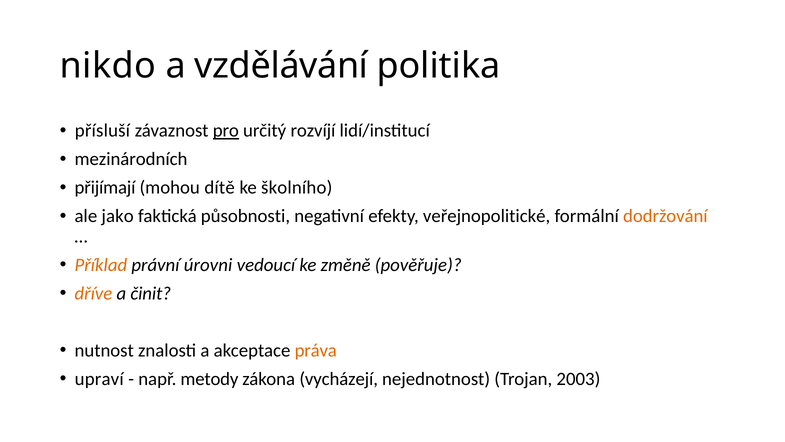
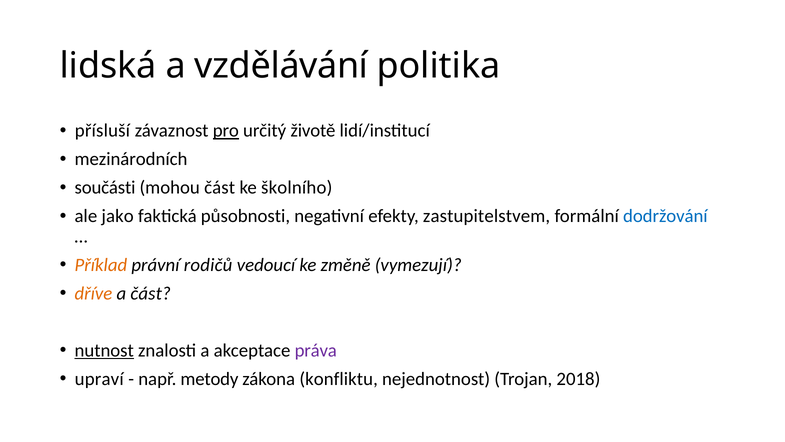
nikdo: nikdo -> lidská
rozvíjí: rozvíjí -> životě
přijímají: přijímají -> součásti
mohou dítě: dítě -> část
veřejnopolitické: veřejnopolitické -> zastupitelstvem
dodržování colour: orange -> blue
úrovni: úrovni -> rodičů
pověřuje: pověřuje -> vymezují
a činit: činit -> část
nutnost underline: none -> present
práva colour: orange -> purple
vycházejí: vycházejí -> konfliktu
2003: 2003 -> 2018
